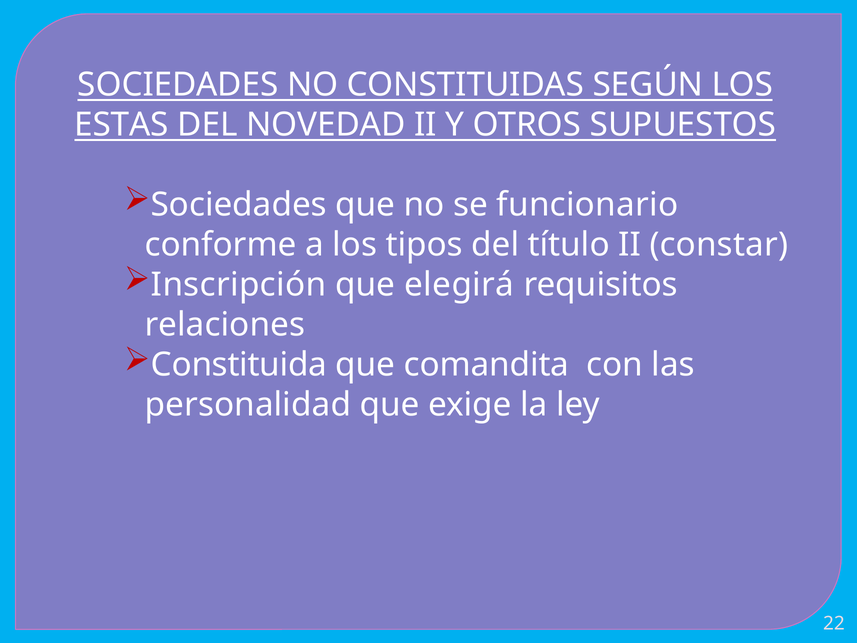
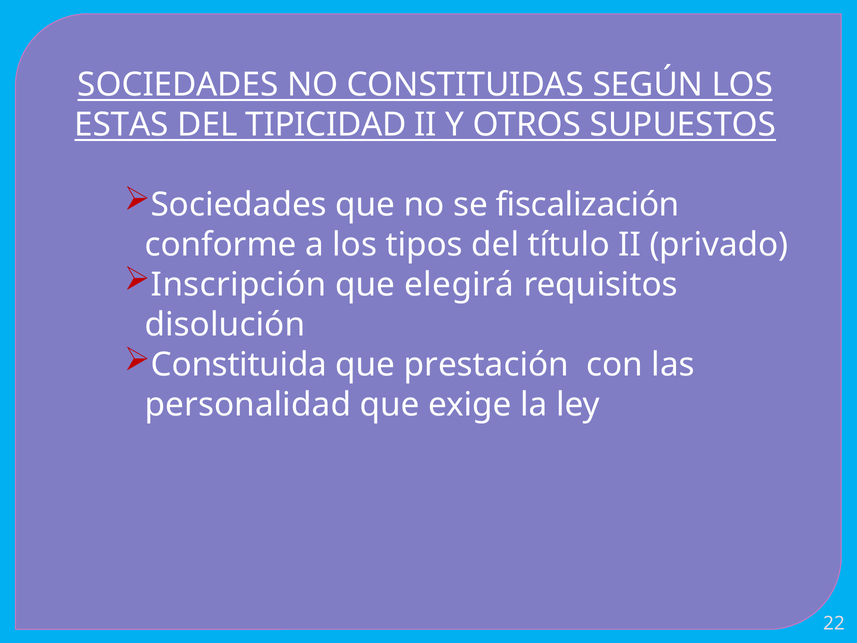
NOVEDAD: NOVEDAD -> TIPICIDAD
funcionario: funcionario -> fiscalización
constar: constar -> privado
relaciones: relaciones -> disolución
comandita: comandita -> prestación
